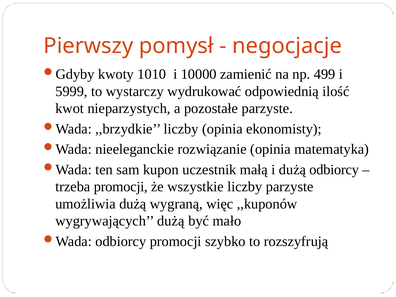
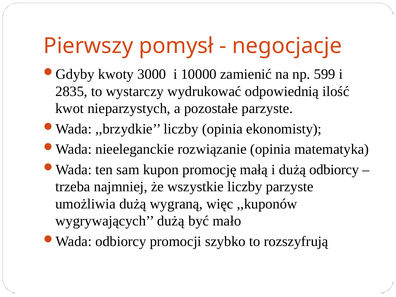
1010: 1010 -> 3000
499: 499 -> 599
5999: 5999 -> 2835
uczestnik: uczestnik -> promocję
trzeba promocji: promocji -> najmniej
